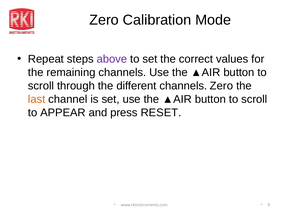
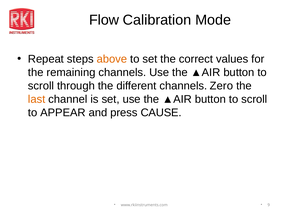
Zero at (104, 20): Zero -> Flow
above colour: purple -> orange
RESET: RESET -> CAUSE
